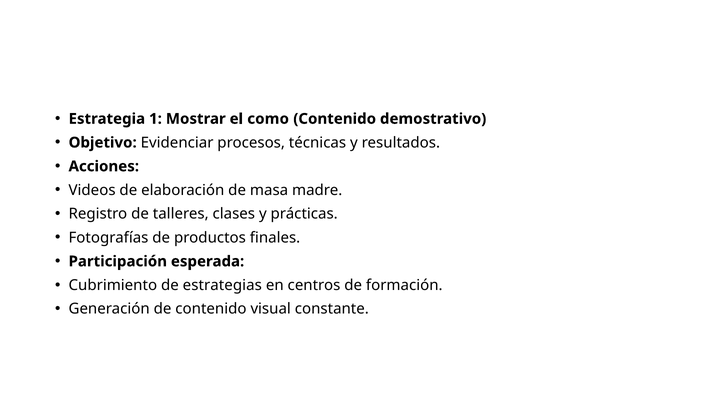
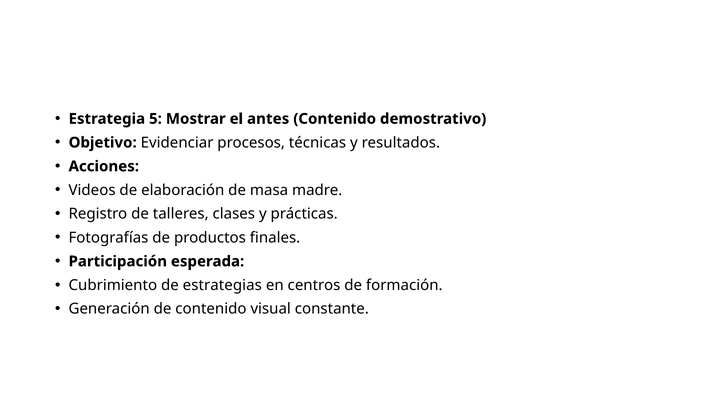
1: 1 -> 5
como: como -> antes
